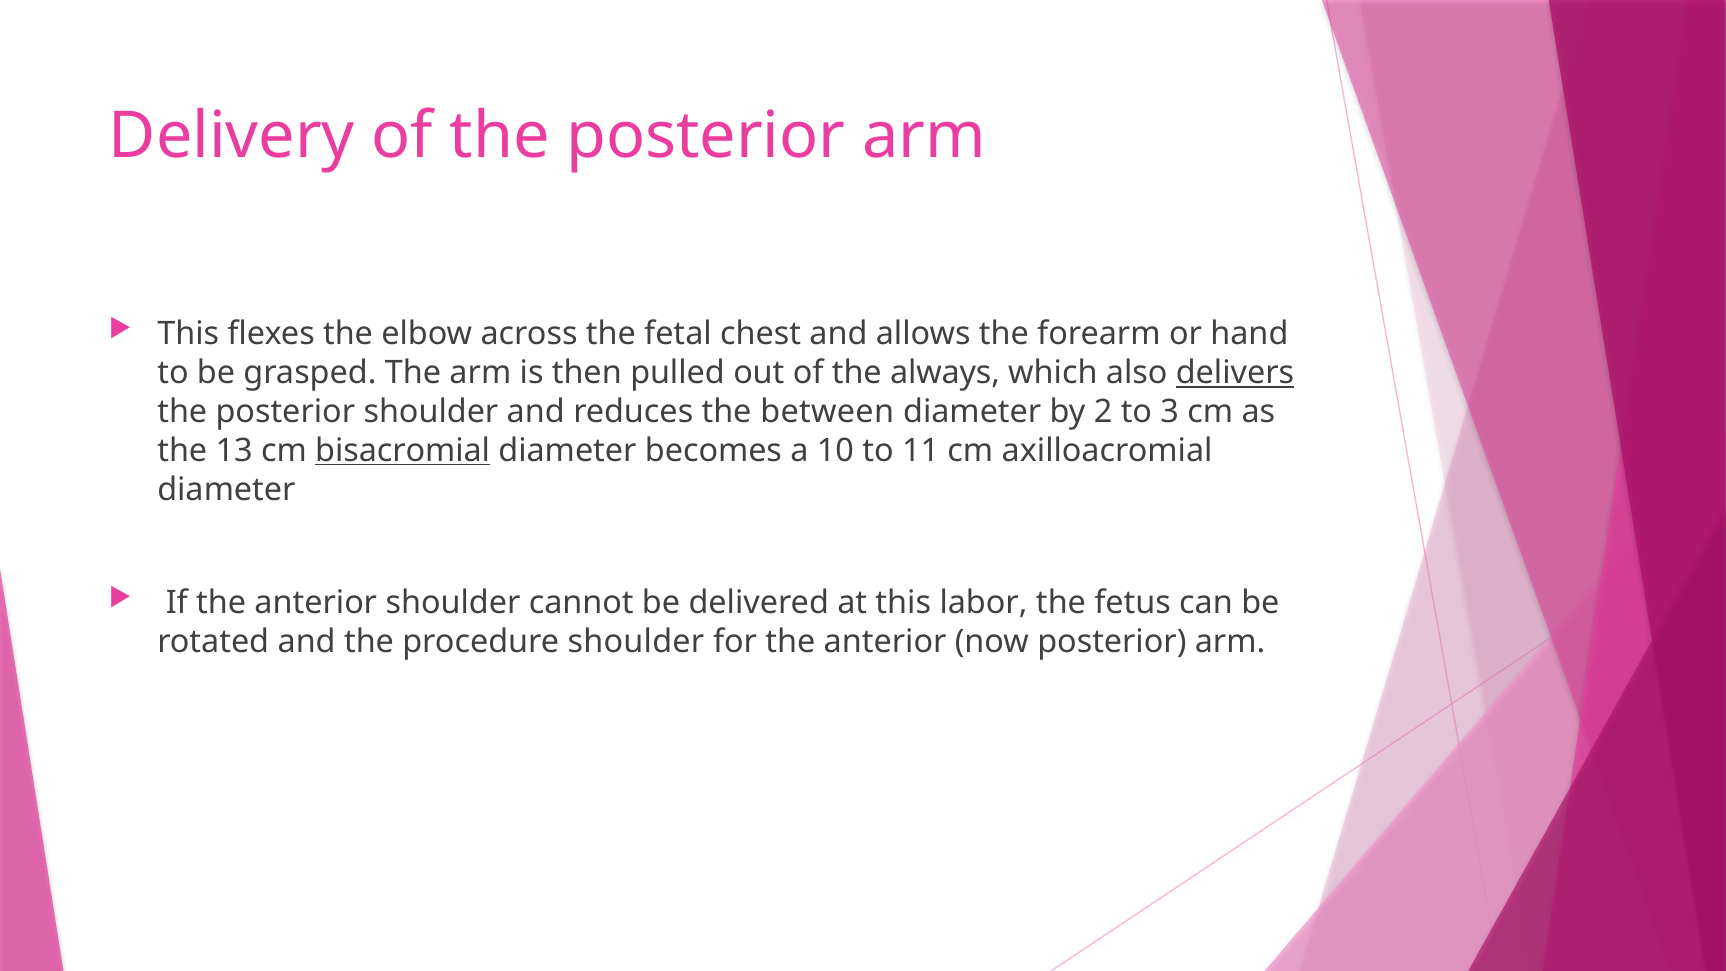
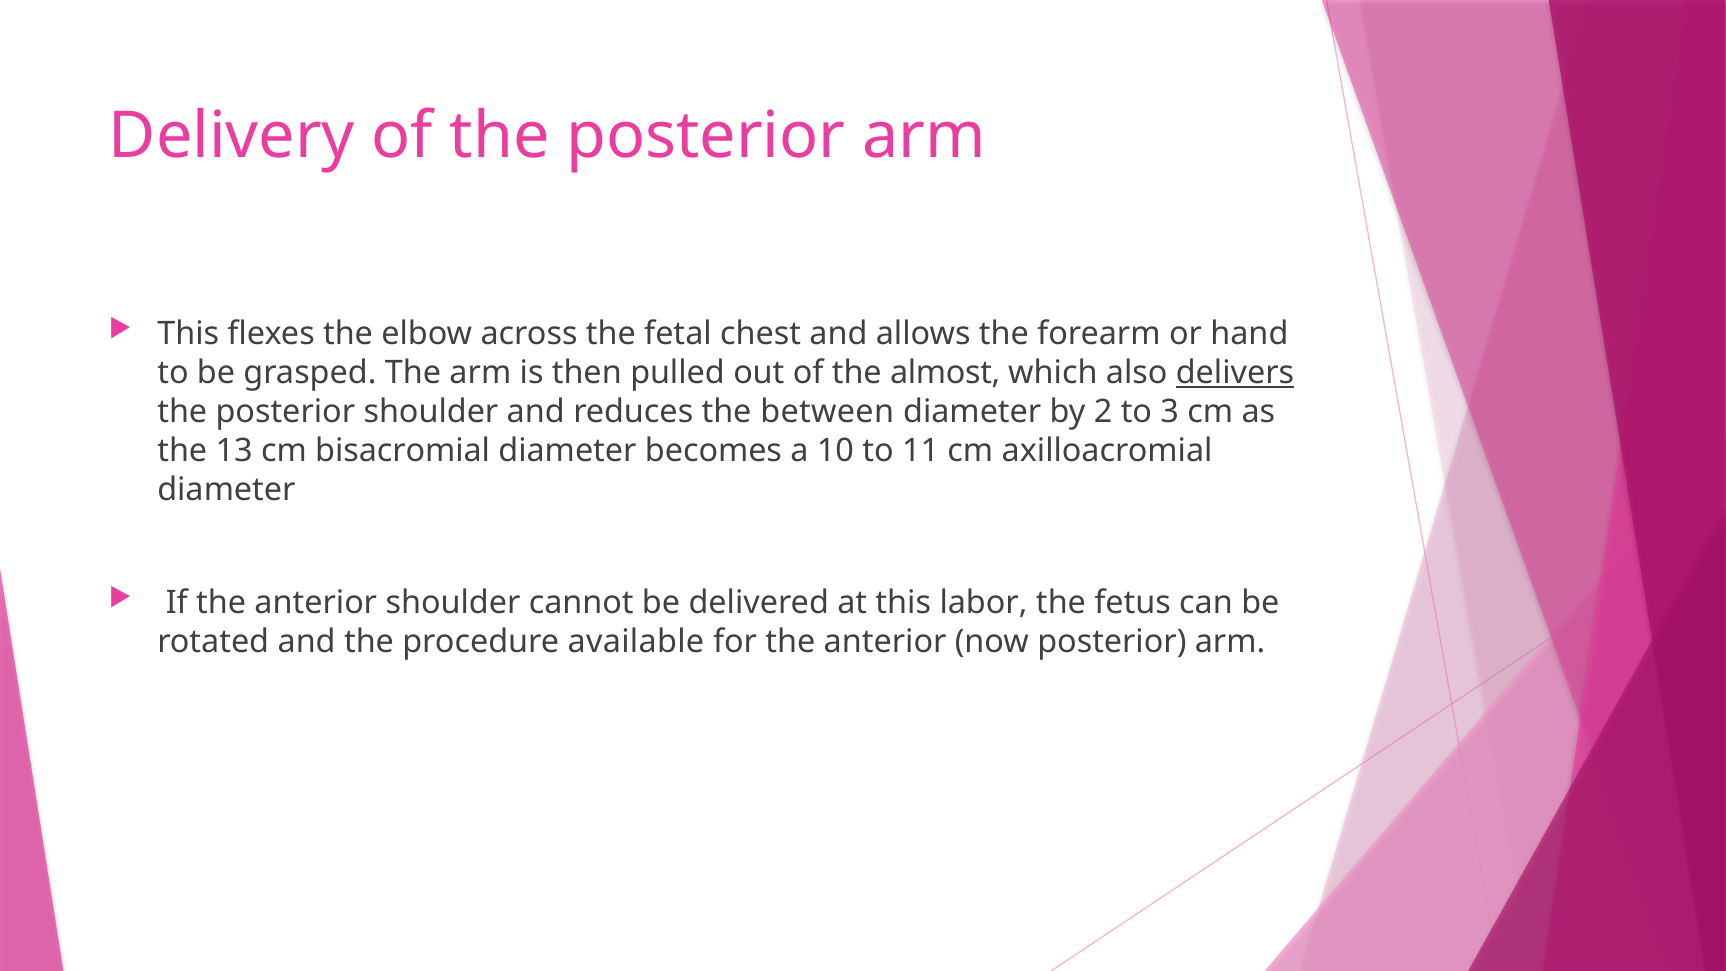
always: always -> almost
bisacromial underline: present -> none
procedure shoulder: shoulder -> available
